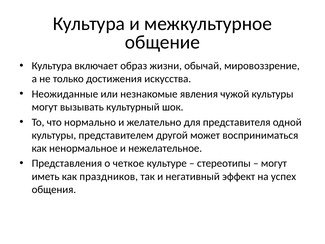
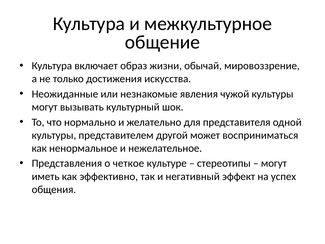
праздников: праздников -> эффективно
